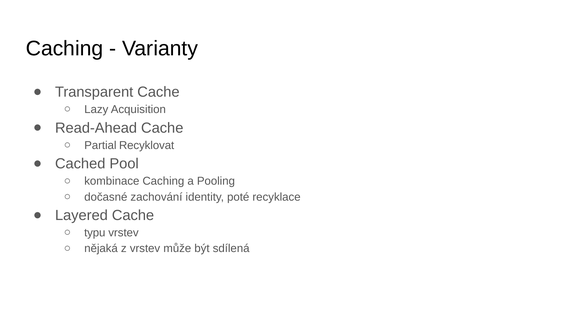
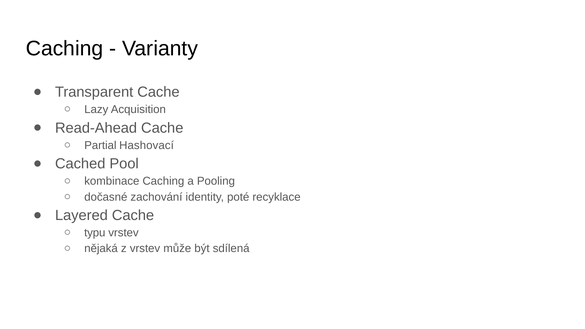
Recyklovat: Recyklovat -> Hashovací
